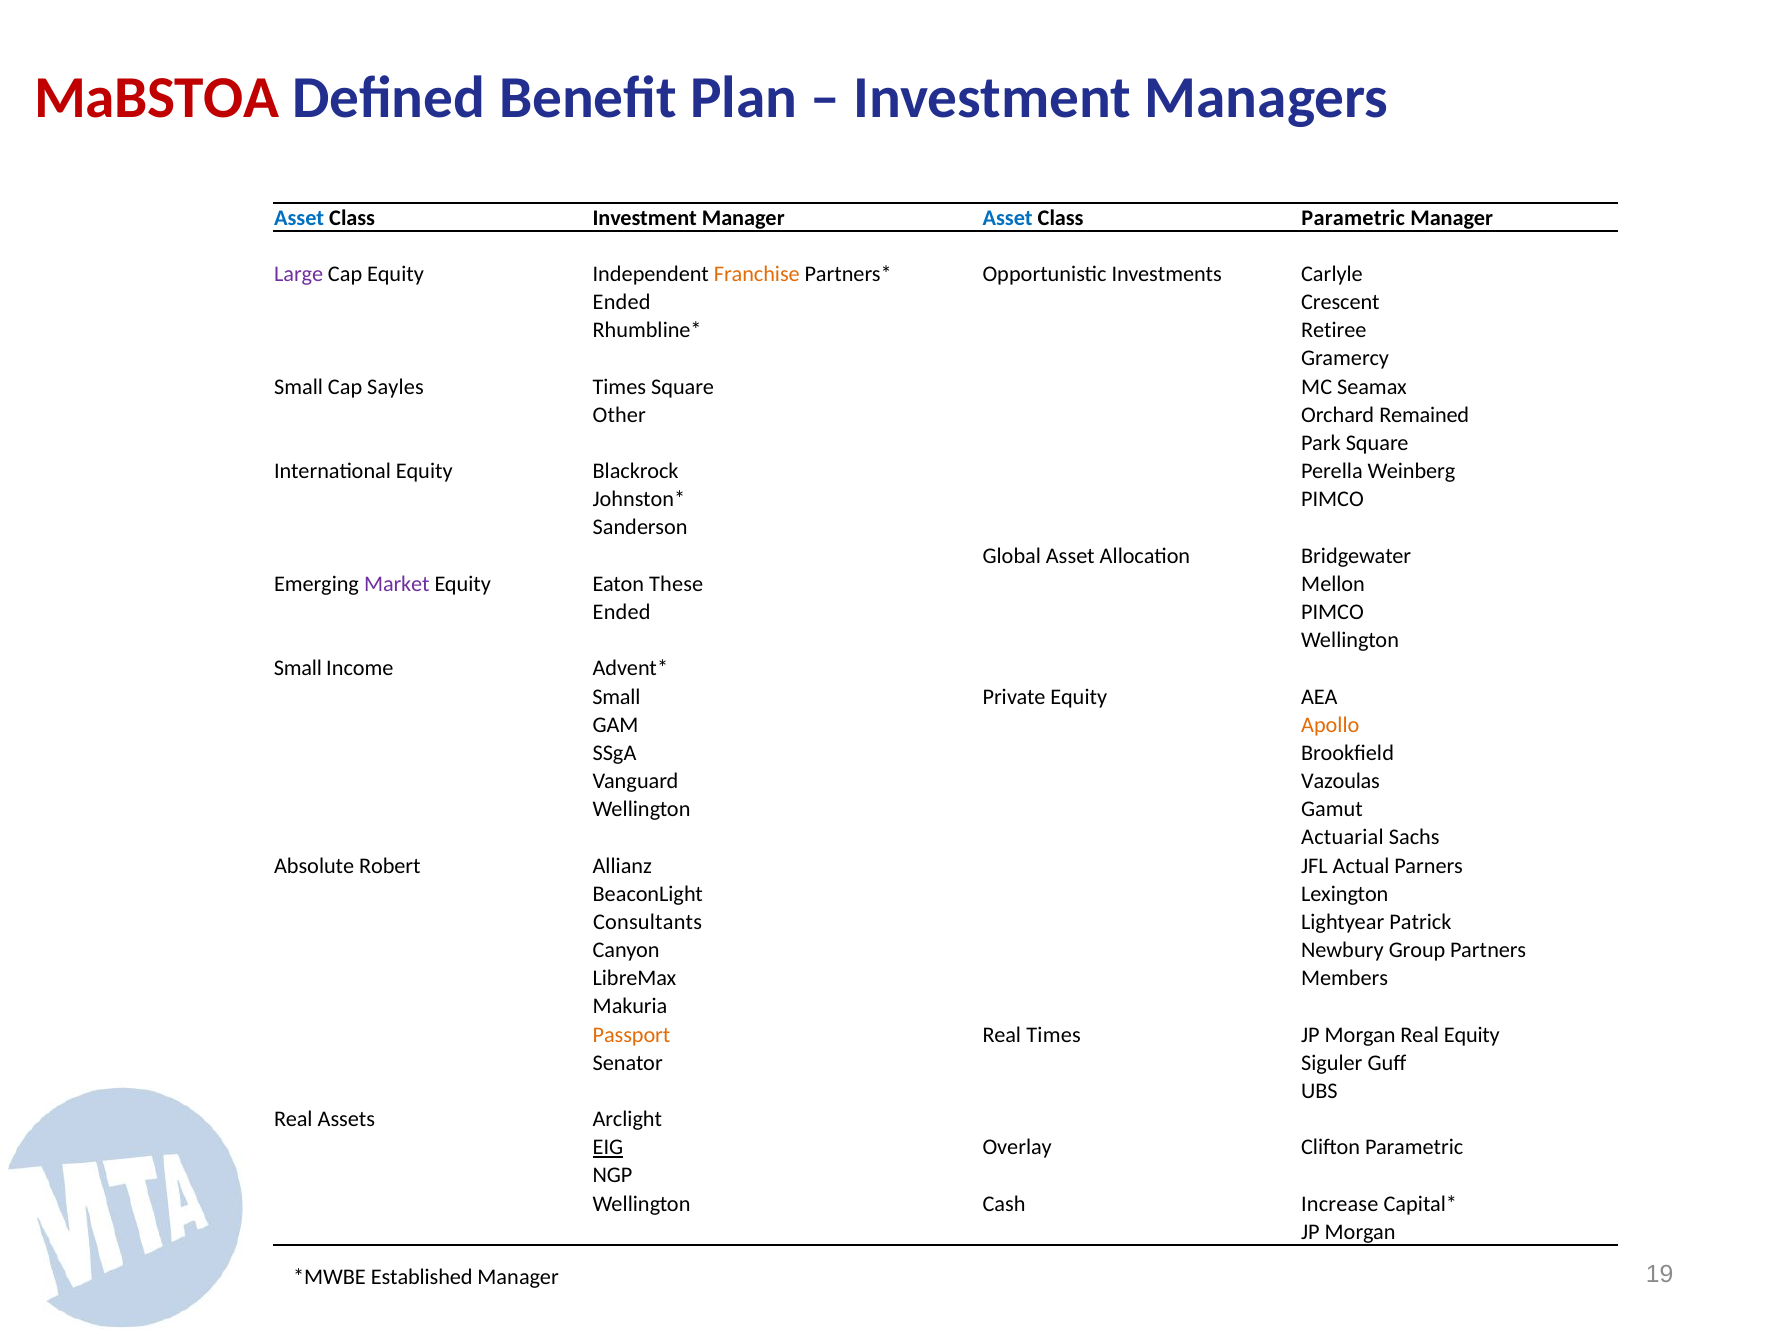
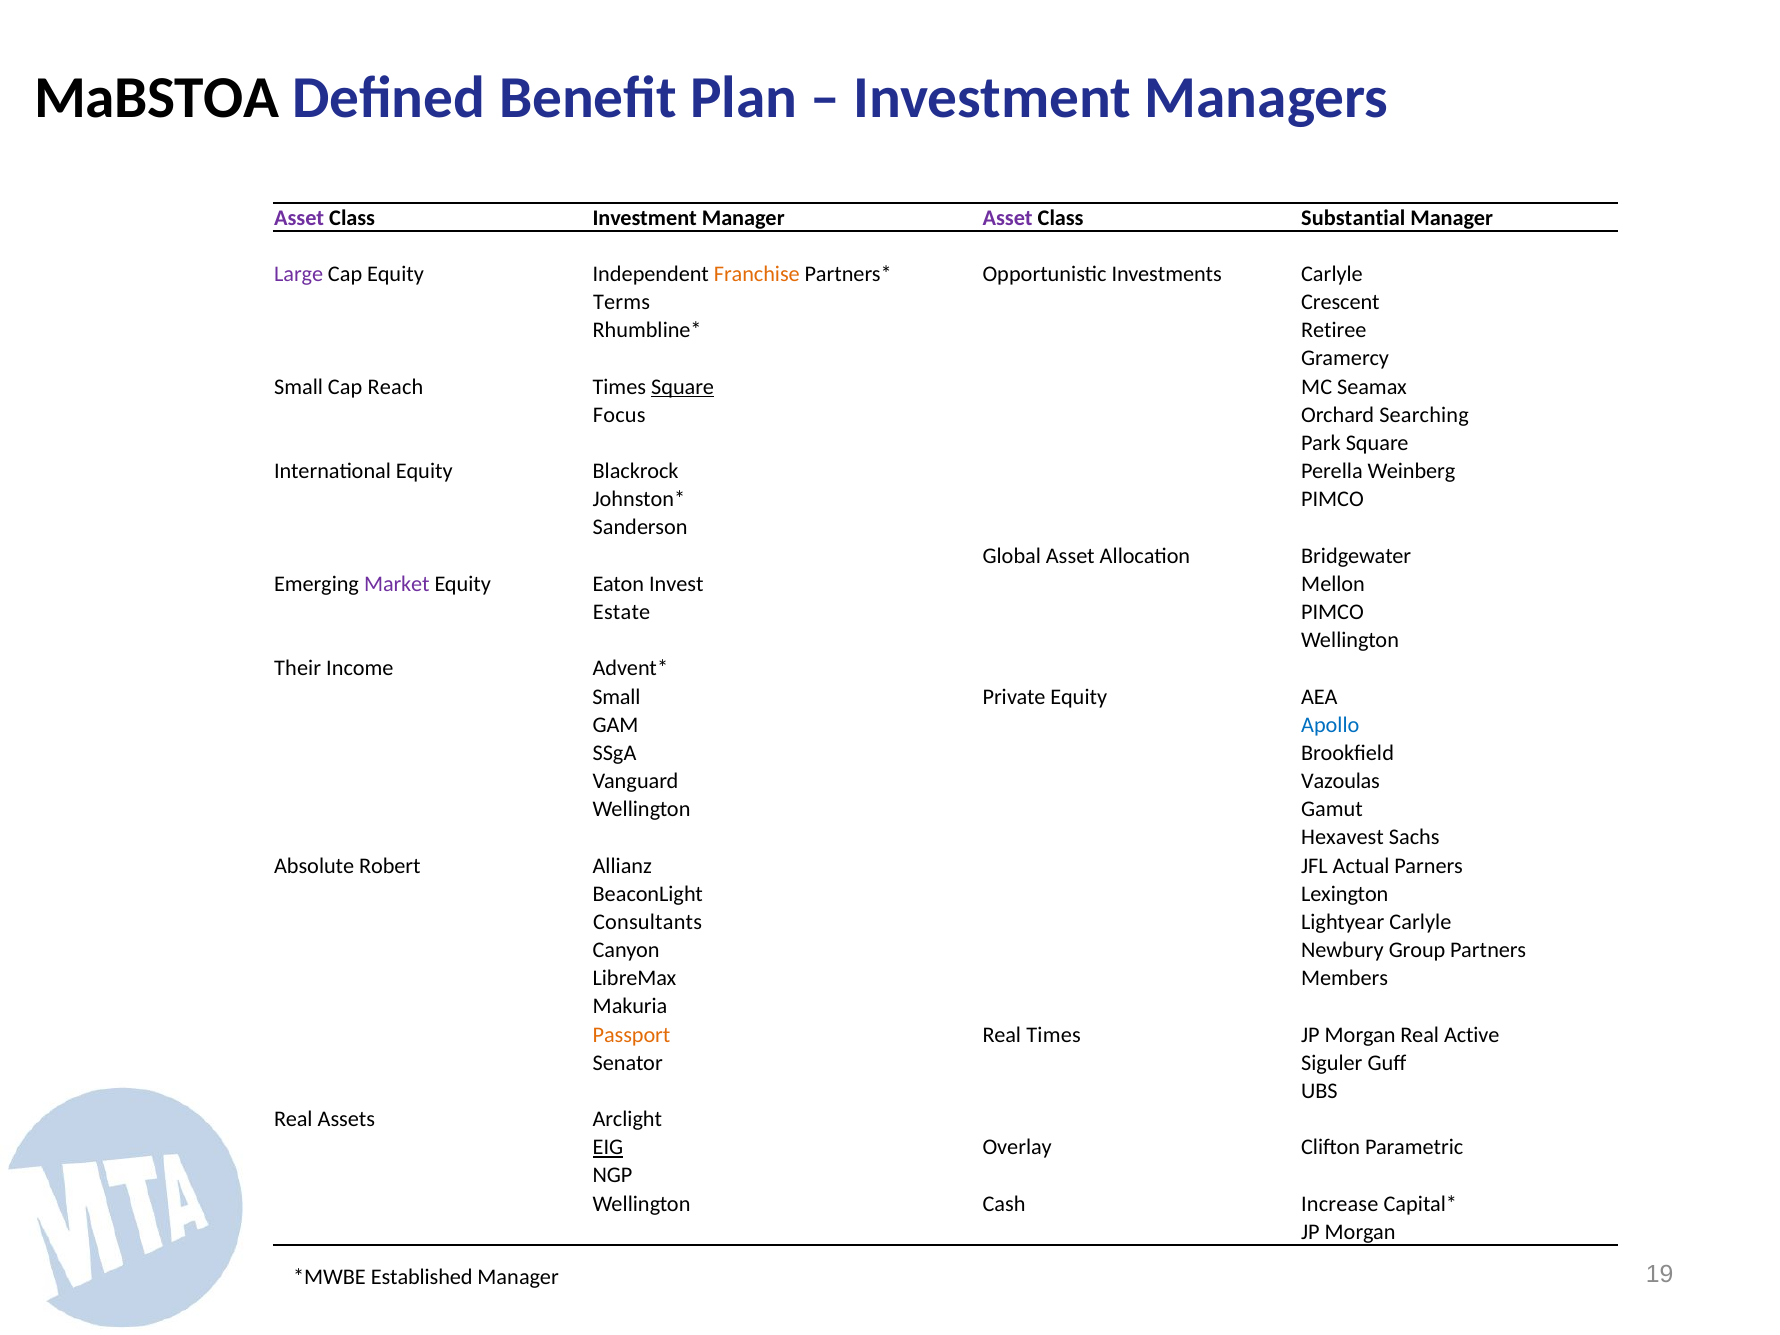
MaBSTOA colour: red -> black
Asset at (299, 218) colour: blue -> purple
Asset at (1008, 218) colour: blue -> purple
Class Parametric: Parametric -> Substantial
Ended at (622, 302): Ended -> Terms
Sayles: Sayles -> Reach
Square at (683, 387) underline: none -> present
Other: Other -> Focus
Remained: Remained -> Searching
These: These -> Invest
Ended at (622, 612): Ended -> Estate
Small at (298, 668): Small -> Their
Apollo colour: orange -> blue
Actuarial: Actuarial -> Hexavest
Lightyear Patrick: Patrick -> Carlyle
Real Equity: Equity -> Active
